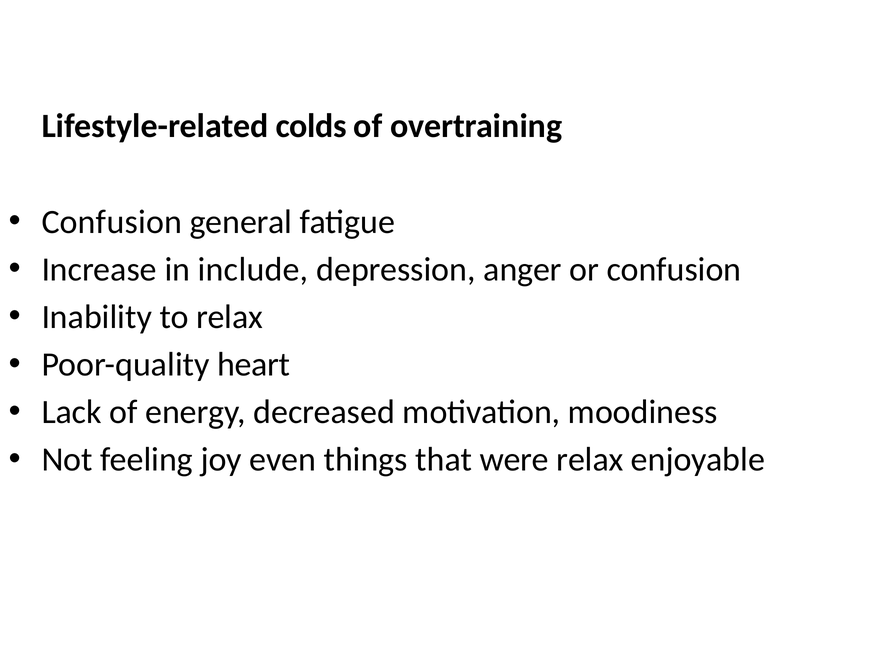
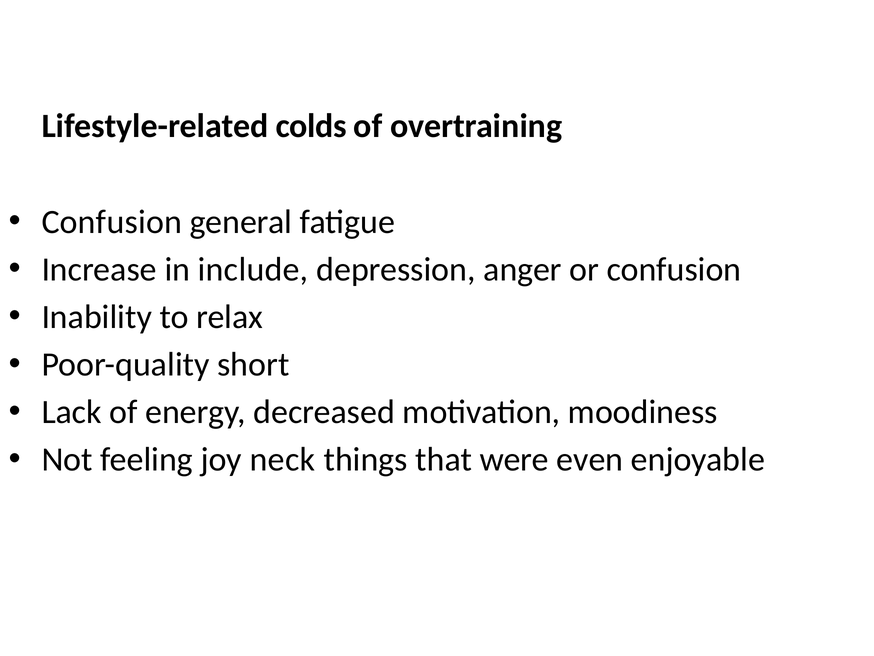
heart: heart -> short
even: even -> neck
were relax: relax -> even
